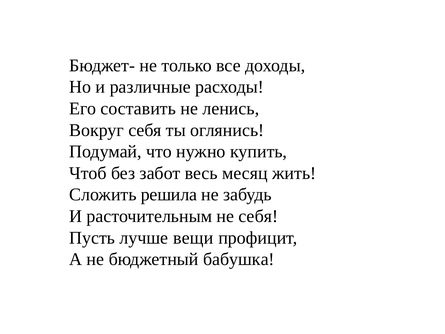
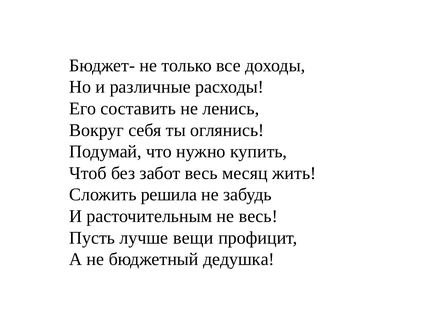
не себя: себя -> весь
бабушка: бабушка -> дедушка
